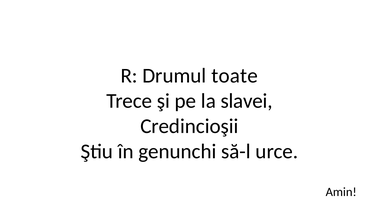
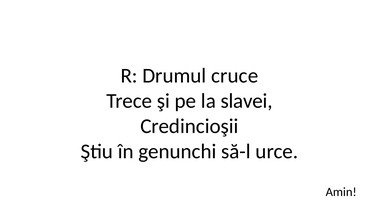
toate: toate -> cruce
